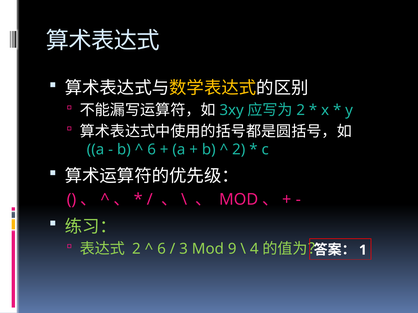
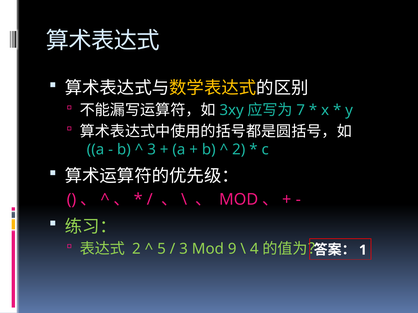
2 at (301, 111): 2 -> 7
6 at (152, 150): 6 -> 3
6 at (162, 249): 6 -> 5
